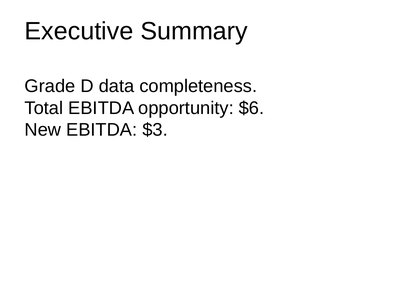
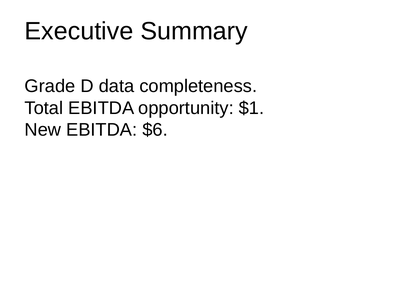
$6: $6 -> $1
$3: $3 -> $6
